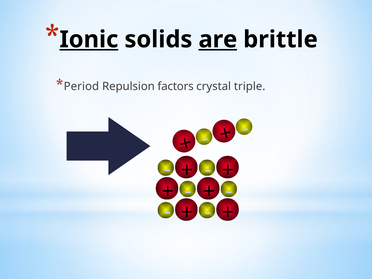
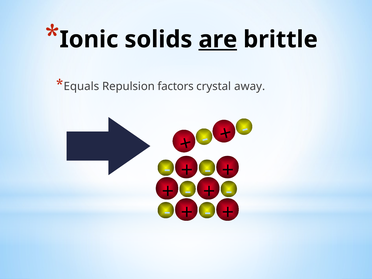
Ionic underline: present -> none
Period: Period -> Equals
triple: triple -> away
